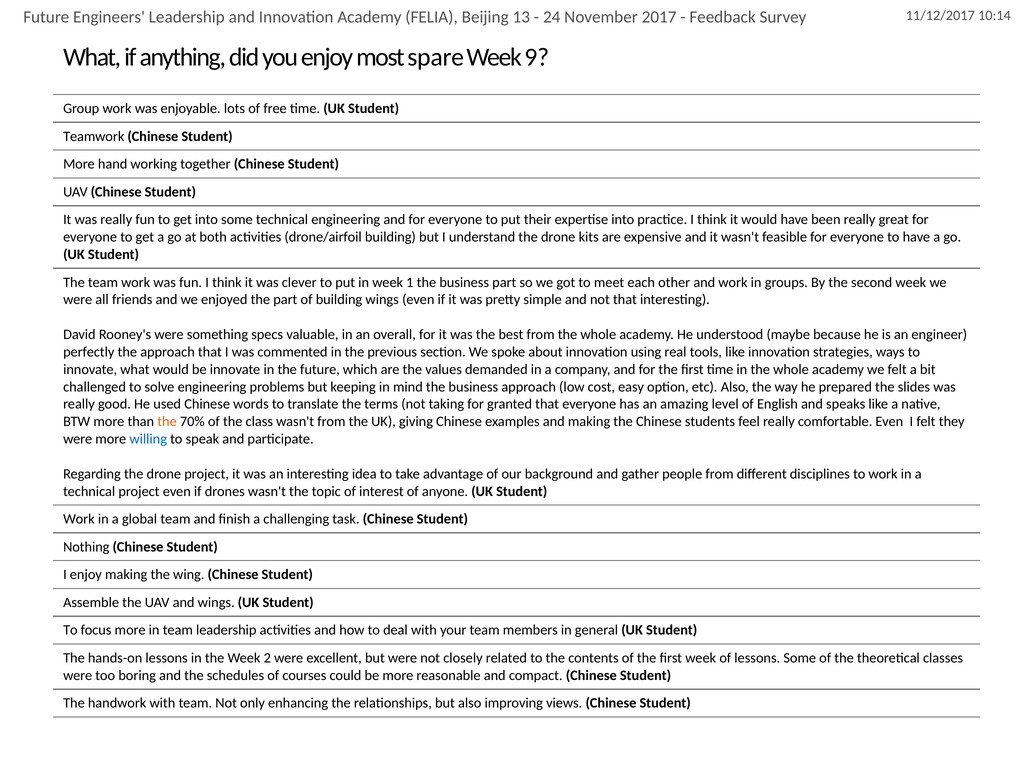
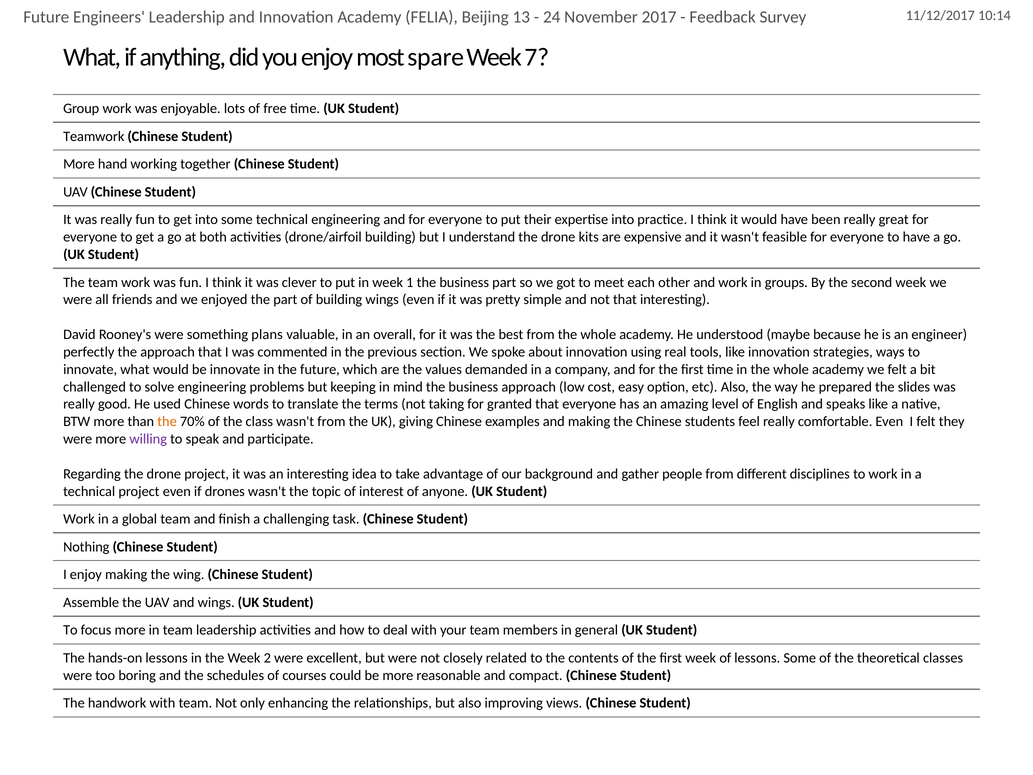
9: 9 -> 7
specs: specs -> plans
willing colour: blue -> purple
